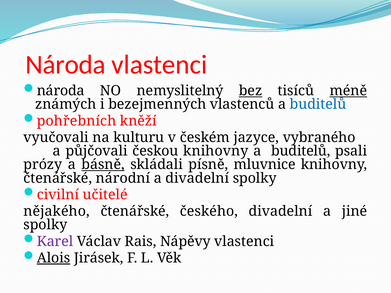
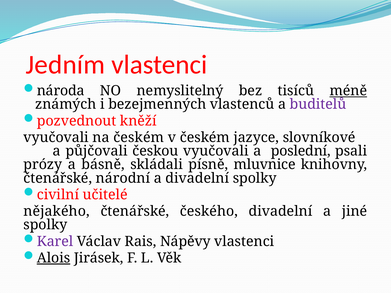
Národa at (66, 65): Národa -> Jedním
bez underline: present -> none
buditelů at (318, 104) colour: blue -> purple
pohřebních: pohřebních -> pozvednout
na kulturu: kulturu -> českém
vybraného: vybraného -> slovníkové
českou knihovny: knihovny -> vyučovali
buditelů at (301, 151): buditelů -> poslední
básně underline: present -> none
